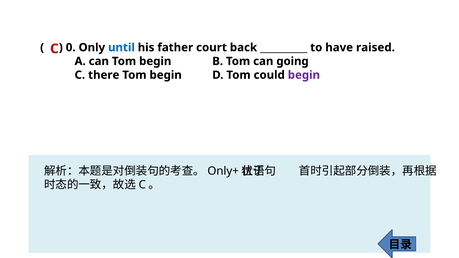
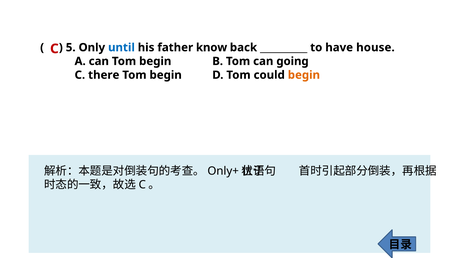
0: 0 -> 5
court: court -> know
raised: raised -> house
begin at (304, 75) colour: purple -> orange
